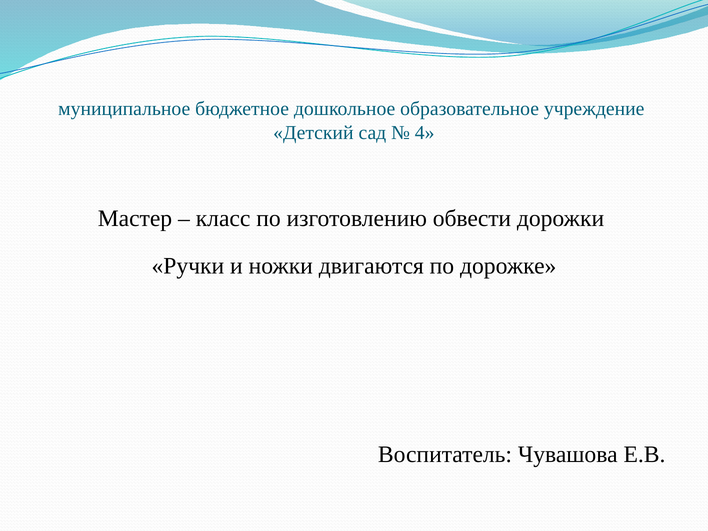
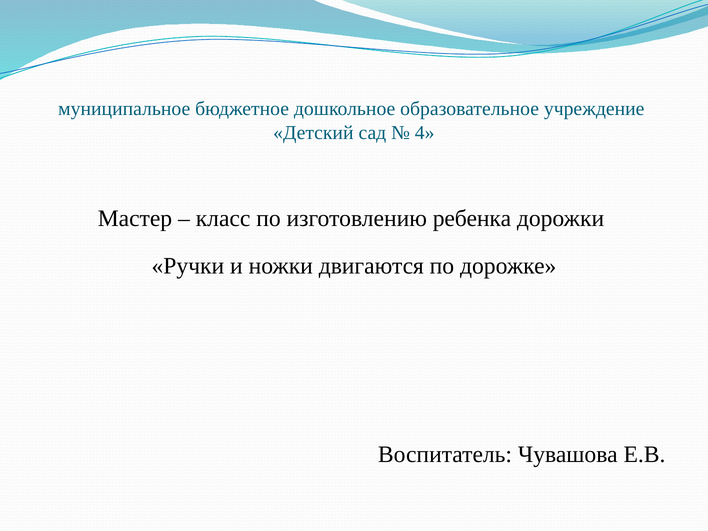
обвести: обвести -> ребенка
